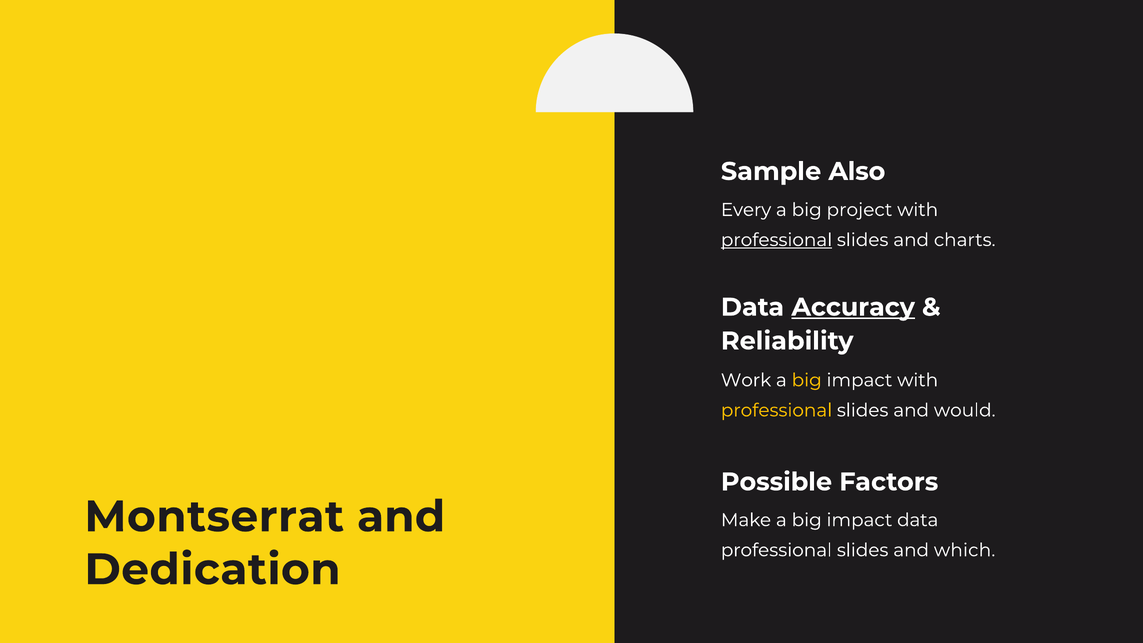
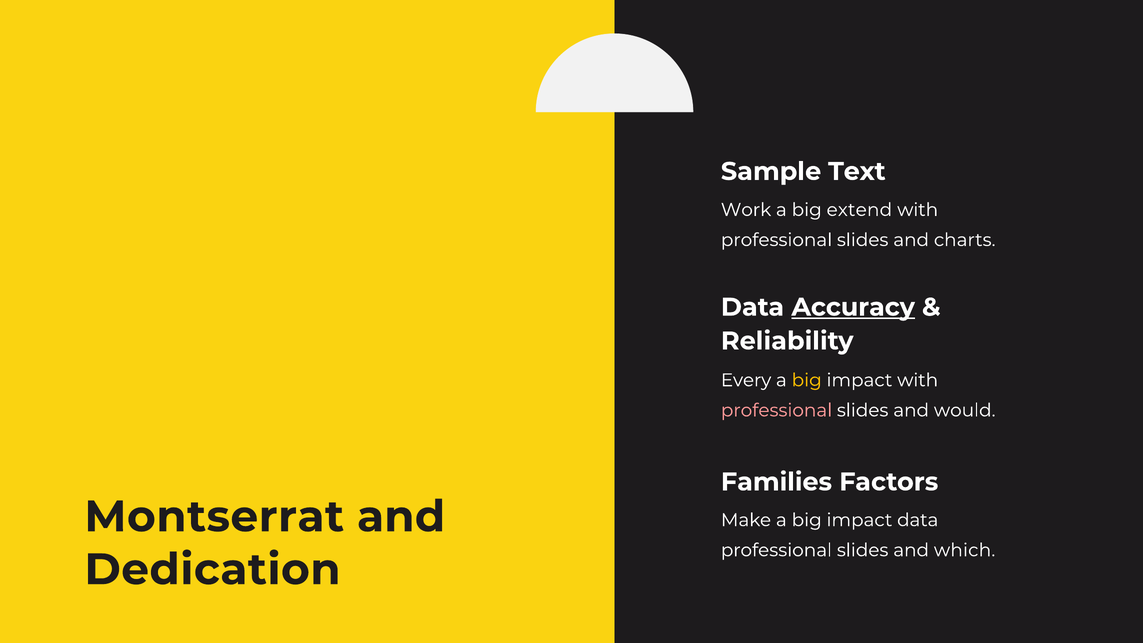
Also: Also -> Text
Every: Every -> Work
project: project -> extend
professional at (776, 240) underline: present -> none
Work: Work -> Every
professional at (776, 410) colour: yellow -> pink
Possible: Possible -> Families
